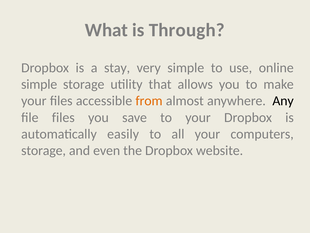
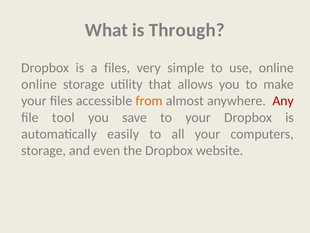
a stay: stay -> files
simple at (39, 84): simple -> online
Any colour: black -> red
file files: files -> tool
